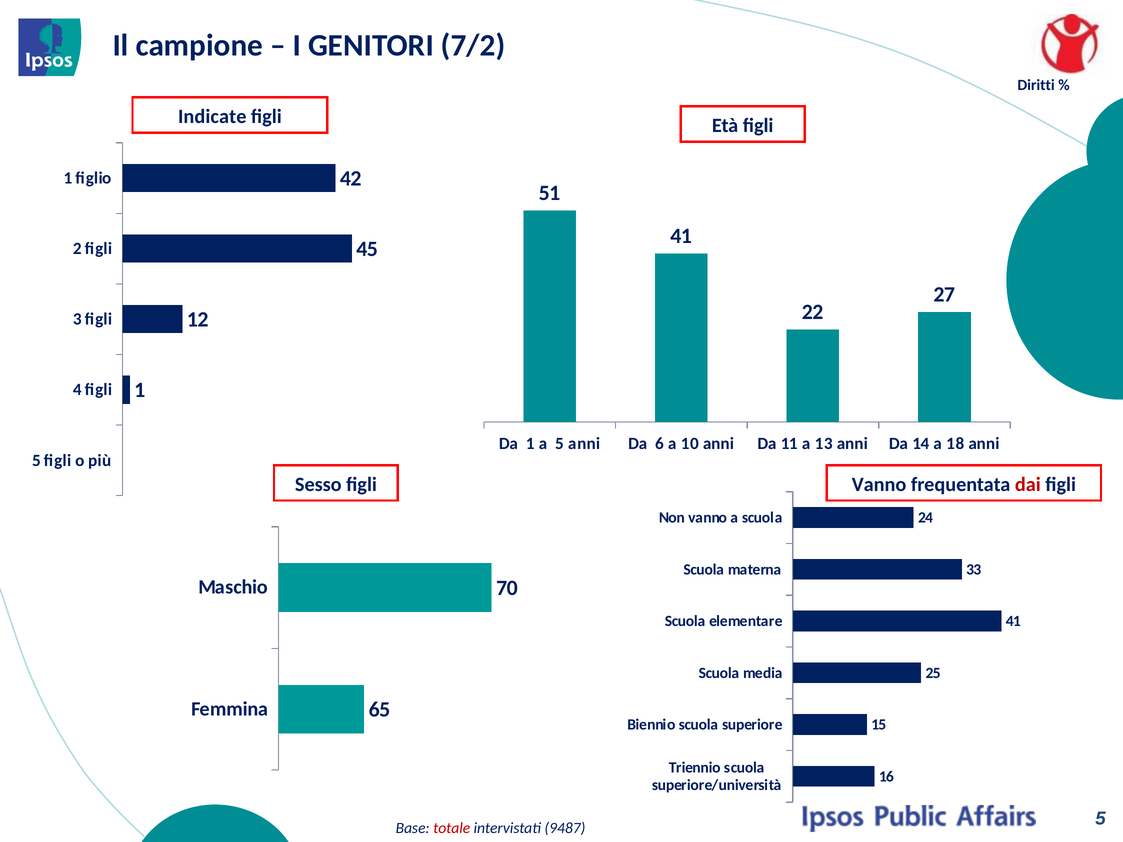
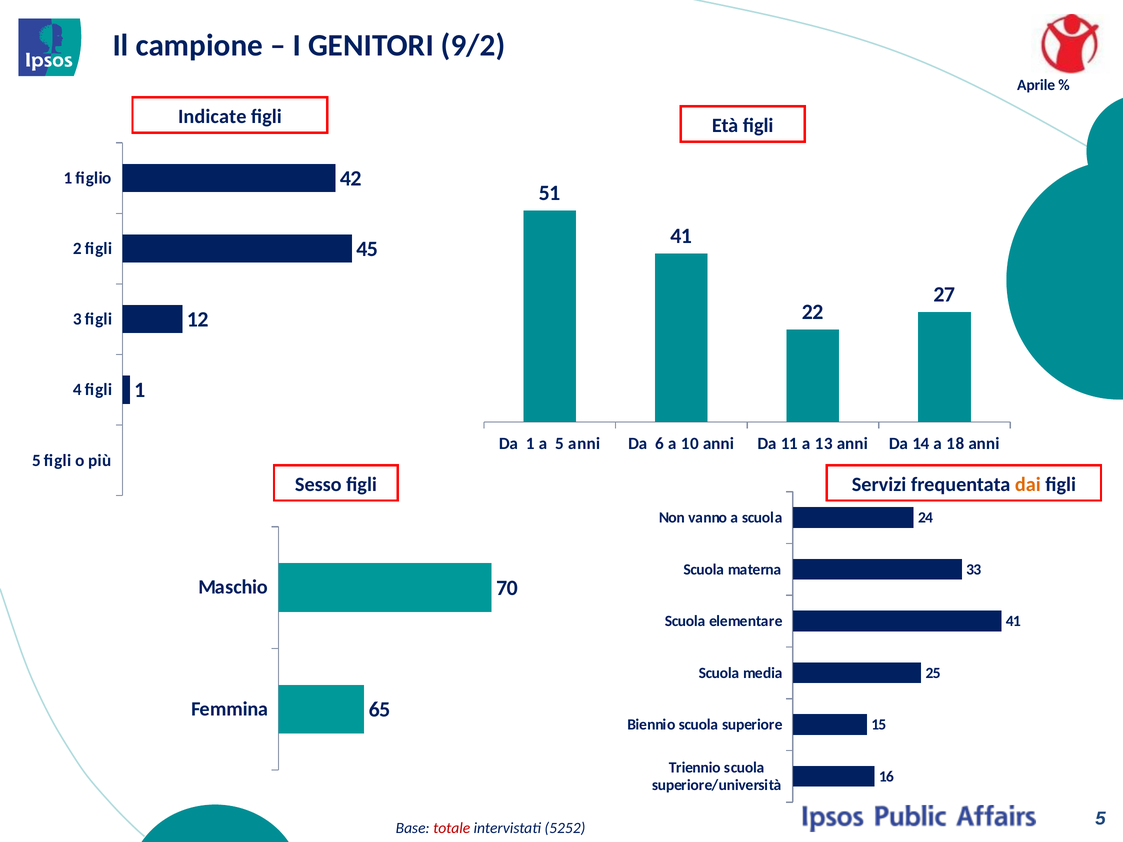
7/2: 7/2 -> 9/2
Diritti: Diritti -> Aprile
Vanno at (879, 484): Vanno -> Servizi
dai colour: red -> orange
9487: 9487 -> 5252
